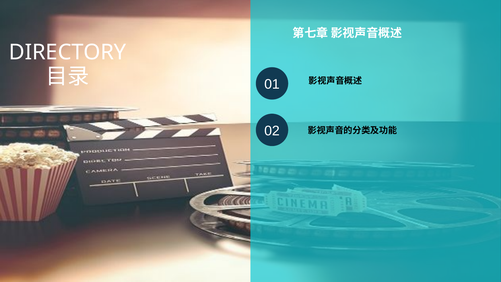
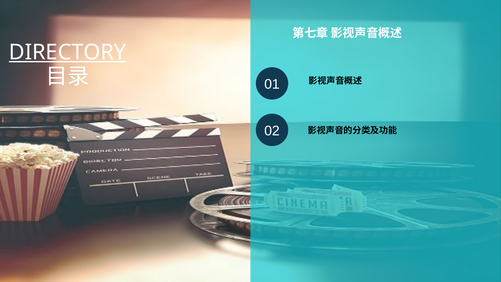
DIRECTORY underline: none -> present
